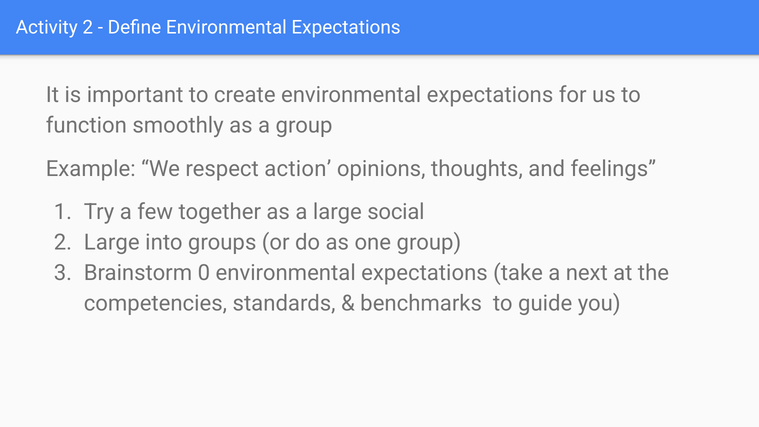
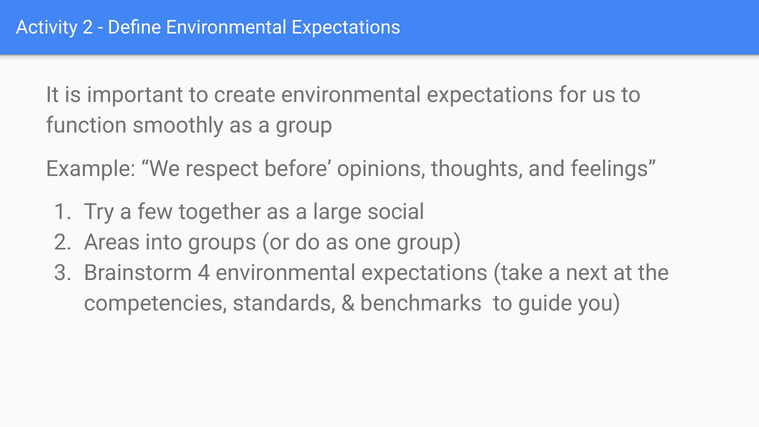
action: action -> before
2 Large: Large -> Areas
0: 0 -> 4
